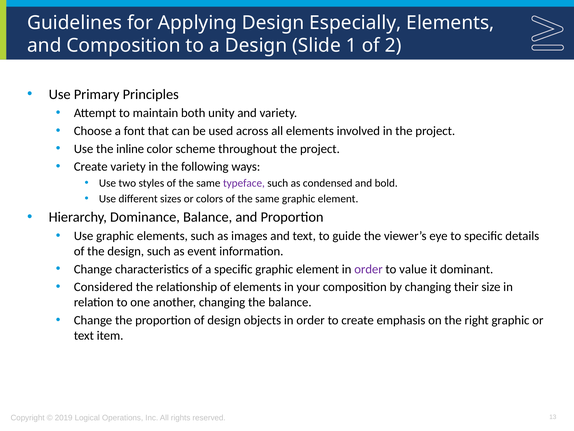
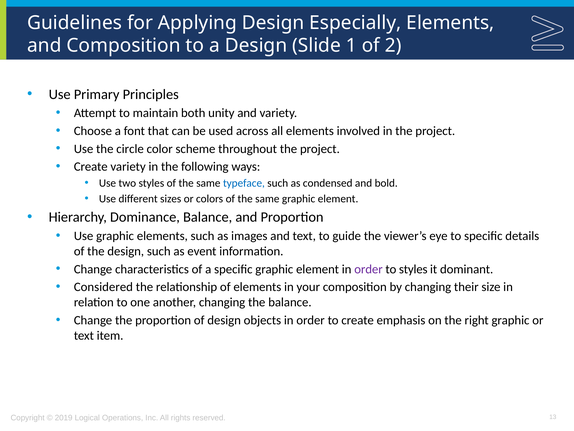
inline: inline -> circle
typeface colour: purple -> blue
to value: value -> styles
